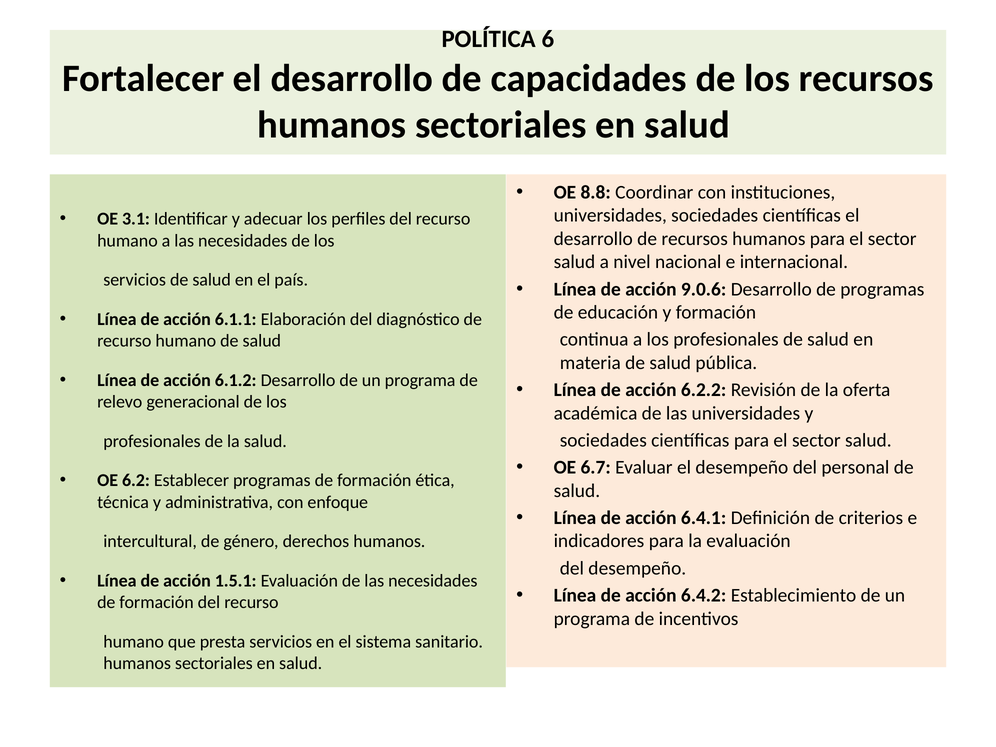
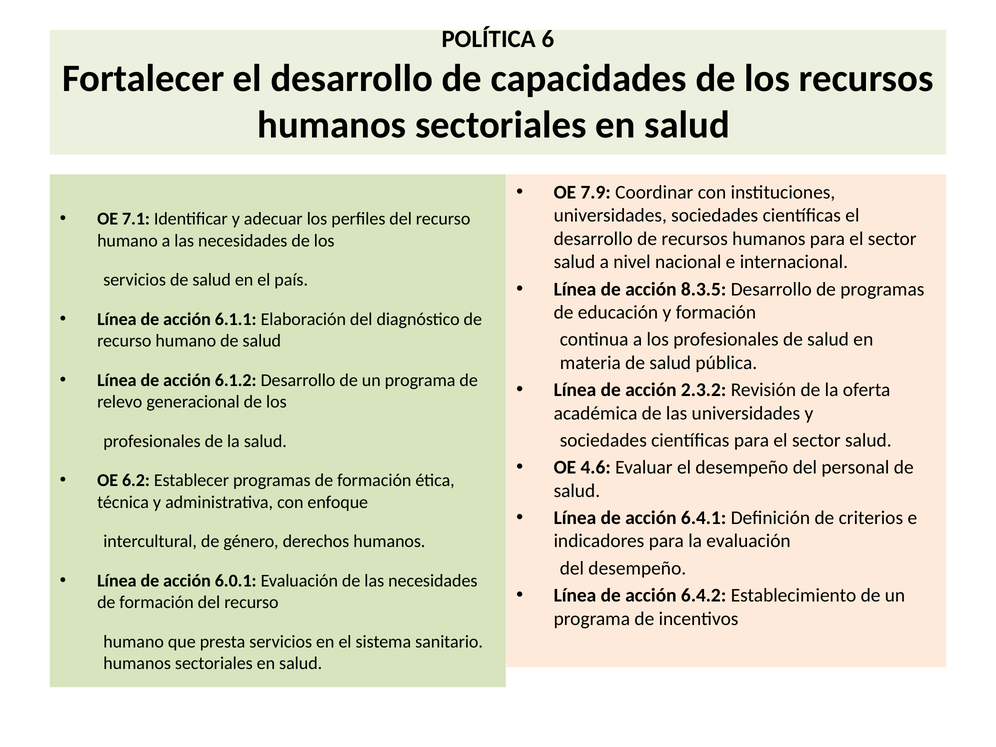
8.8: 8.8 -> 7.9
3.1: 3.1 -> 7.1
9.0.6: 9.0.6 -> 8.3.5
6.2.2: 6.2.2 -> 2.3.2
6.7: 6.7 -> 4.6
1.5.1: 1.5.1 -> 6.0.1
